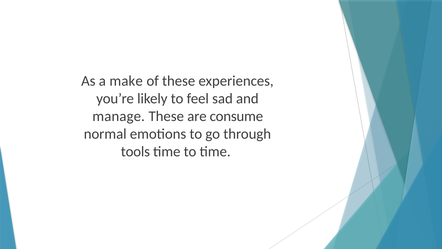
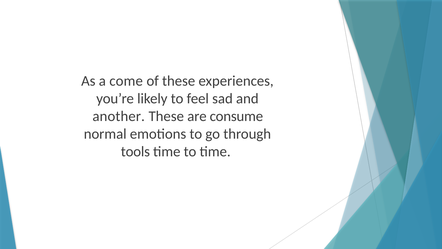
make: make -> come
manage: manage -> another
